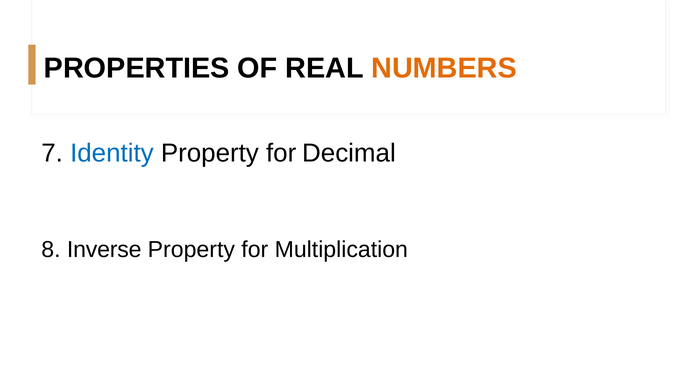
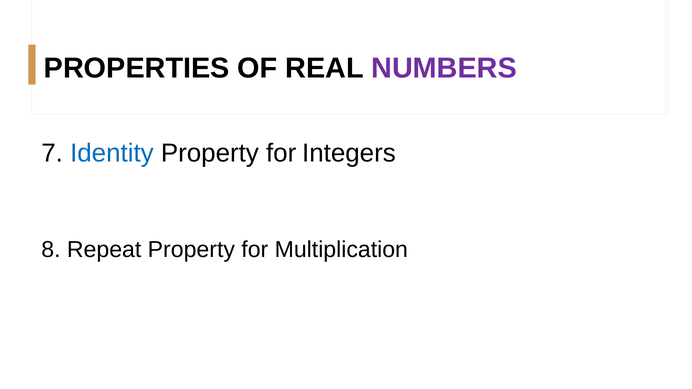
NUMBERS colour: orange -> purple
Decimal: Decimal -> Integers
Inverse: Inverse -> Repeat
